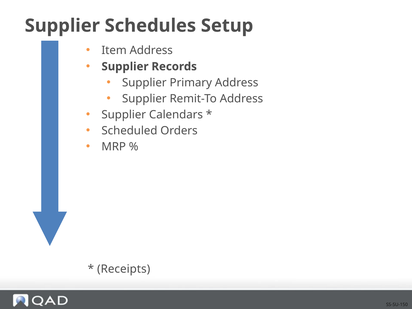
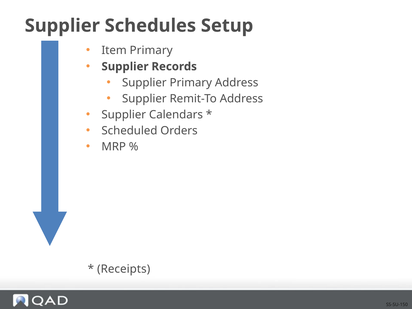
Item Address: Address -> Primary
